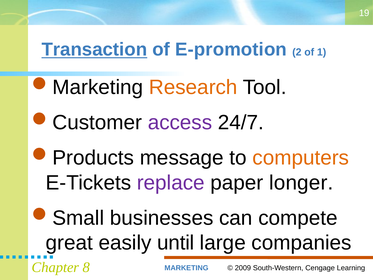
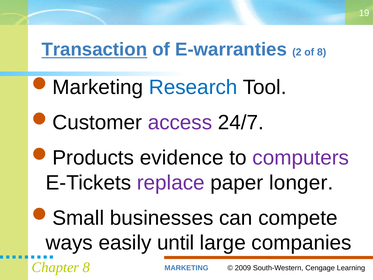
E-promotion: E-promotion -> E-warranties
of 1: 1 -> 8
Research colour: orange -> blue
message: message -> evidence
computers colour: orange -> purple
great: great -> ways
